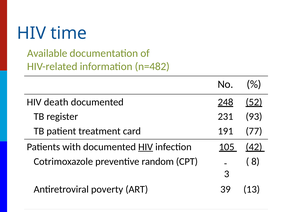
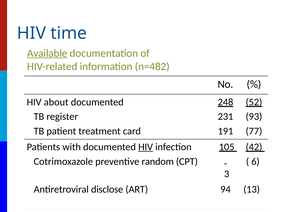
Available underline: none -> present
death: death -> about
8: 8 -> 6
poverty: poverty -> disclose
39: 39 -> 94
